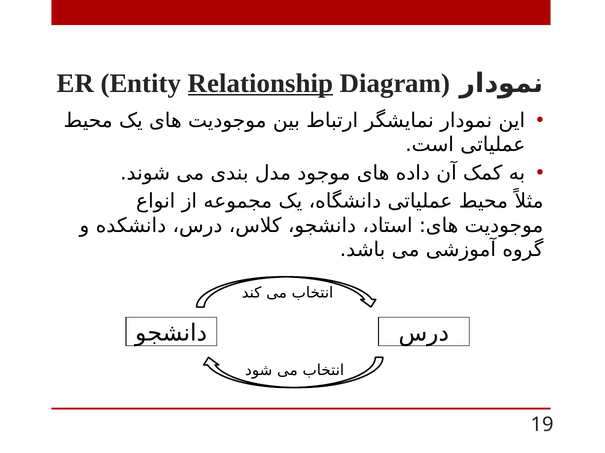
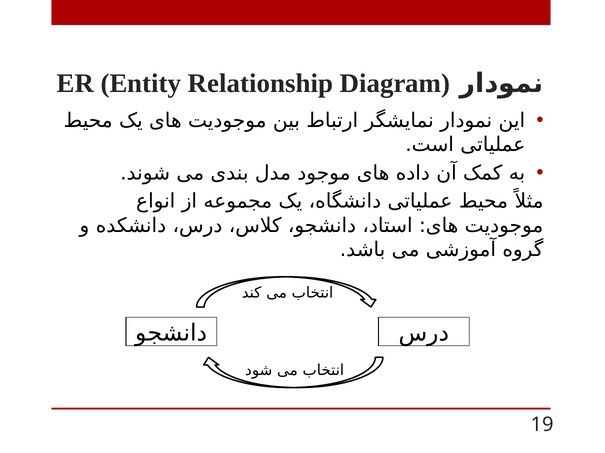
Relationship underline: present -> none
